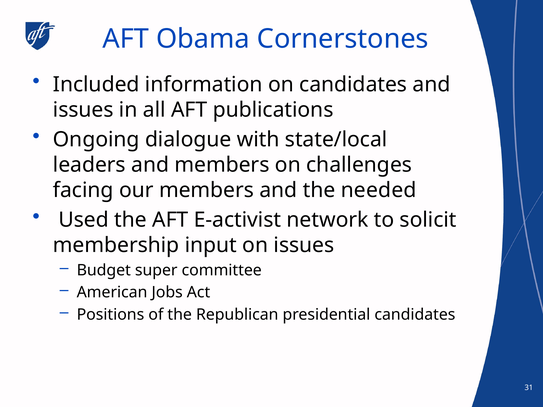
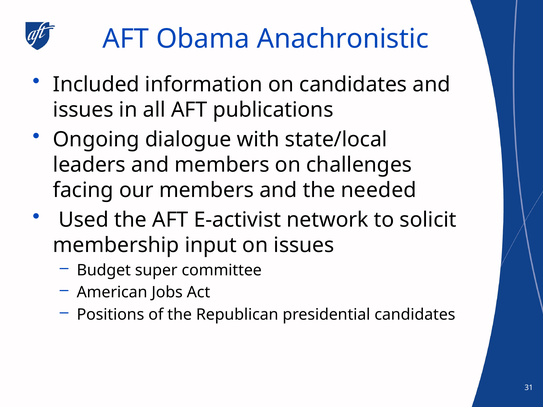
Cornerstones: Cornerstones -> Anachronistic
